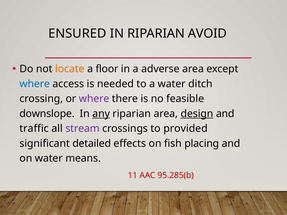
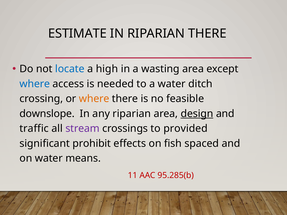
ENSURED: ENSURED -> ESTIMATE
RIPARIAN AVOID: AVOID -> THERE
locate colour: orange -> blue
floor: floor -> high
adverse: adverse -> wasting
where at (94, 99) colour: purple -> orange
any underline: present -> none
detailed: detailed -> prohibit
placing: placing -> spaced
